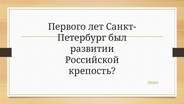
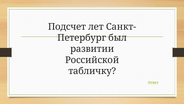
Первого: Первого -> Подсчет
крепость: крепость -> табличку
